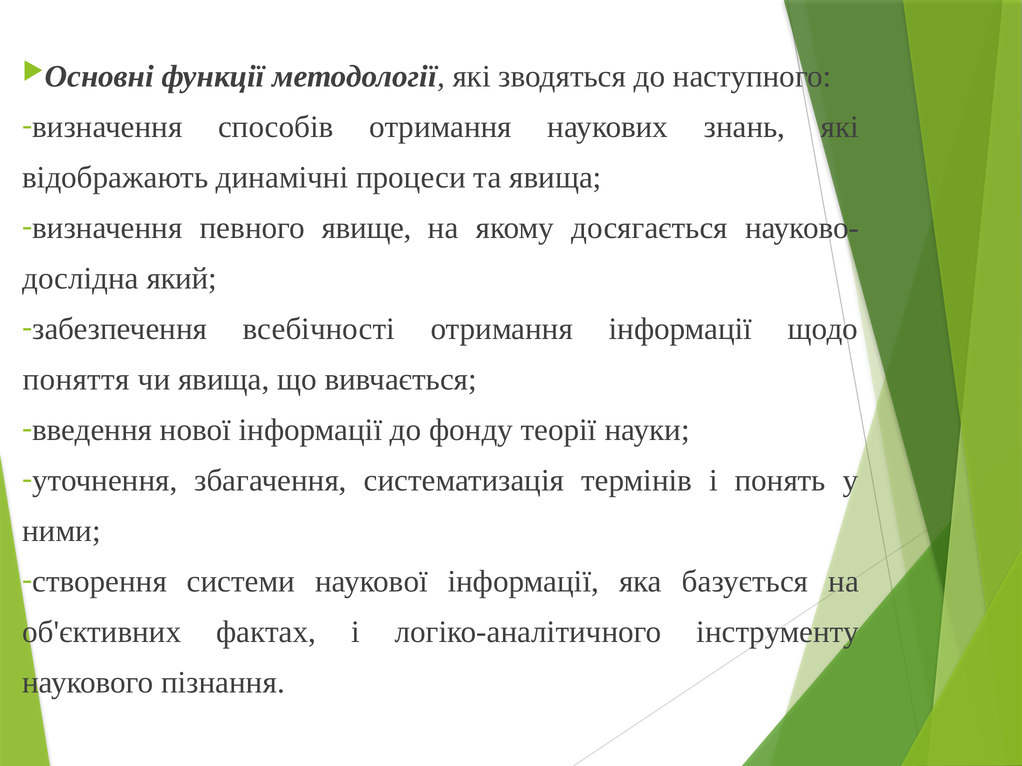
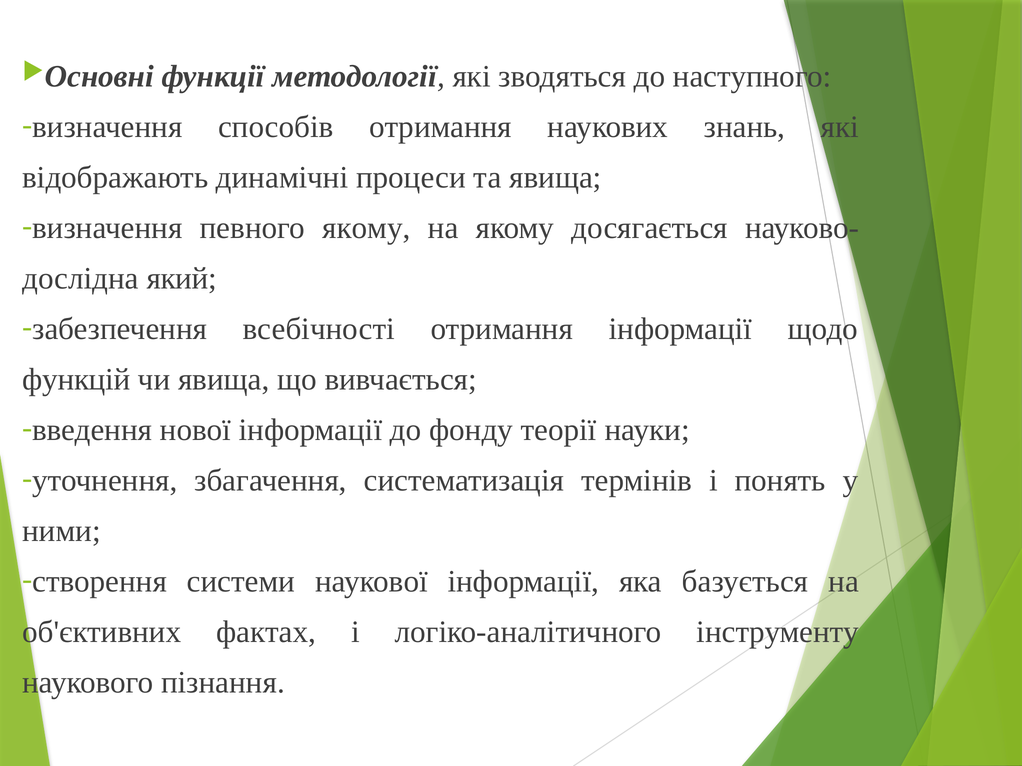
певного явище: явище -> якому
поняття: поняття -> функцій
